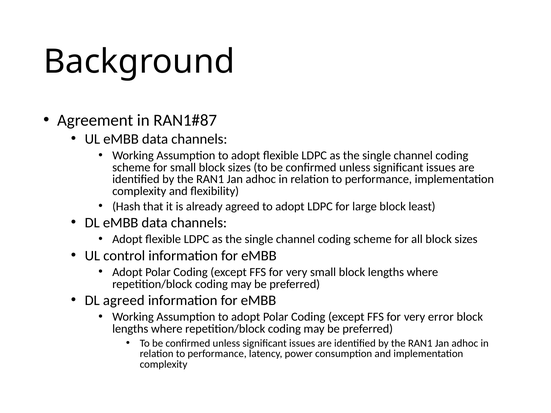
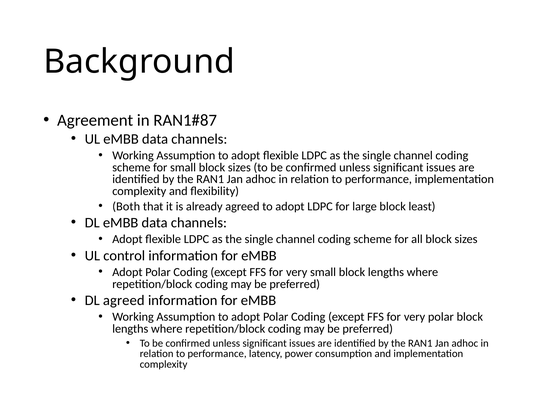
Hash: Hash -> Both
very error: error -> polar
